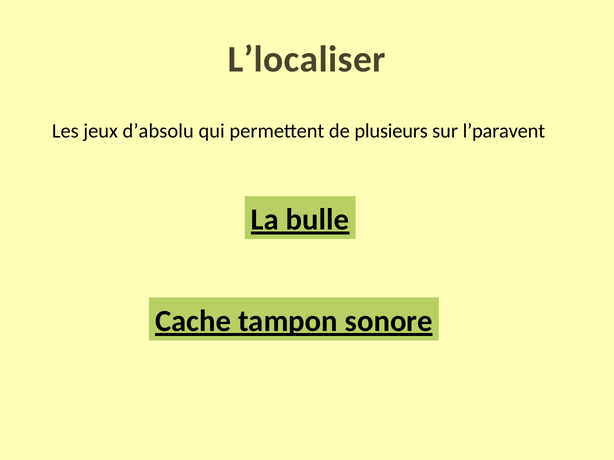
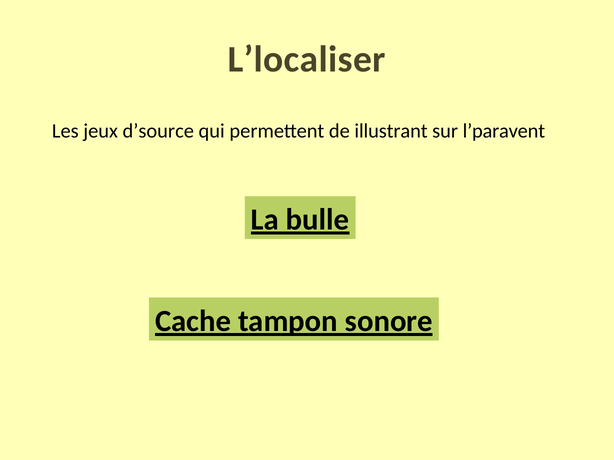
d’absolu: d’absolu -> d’source
plusieurs: plusieurs -> illustrant
